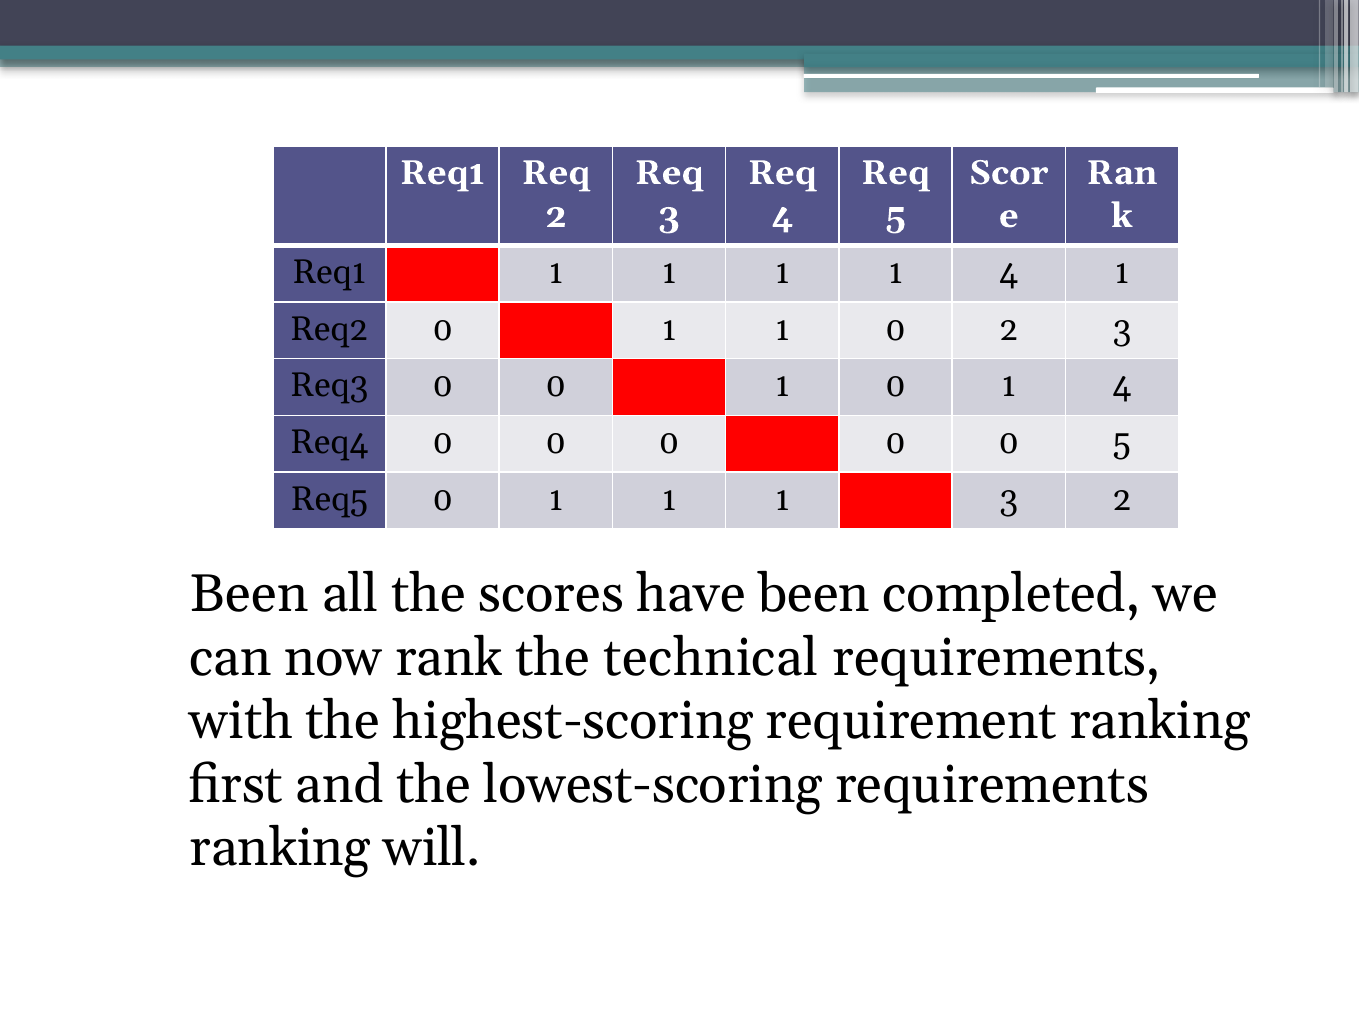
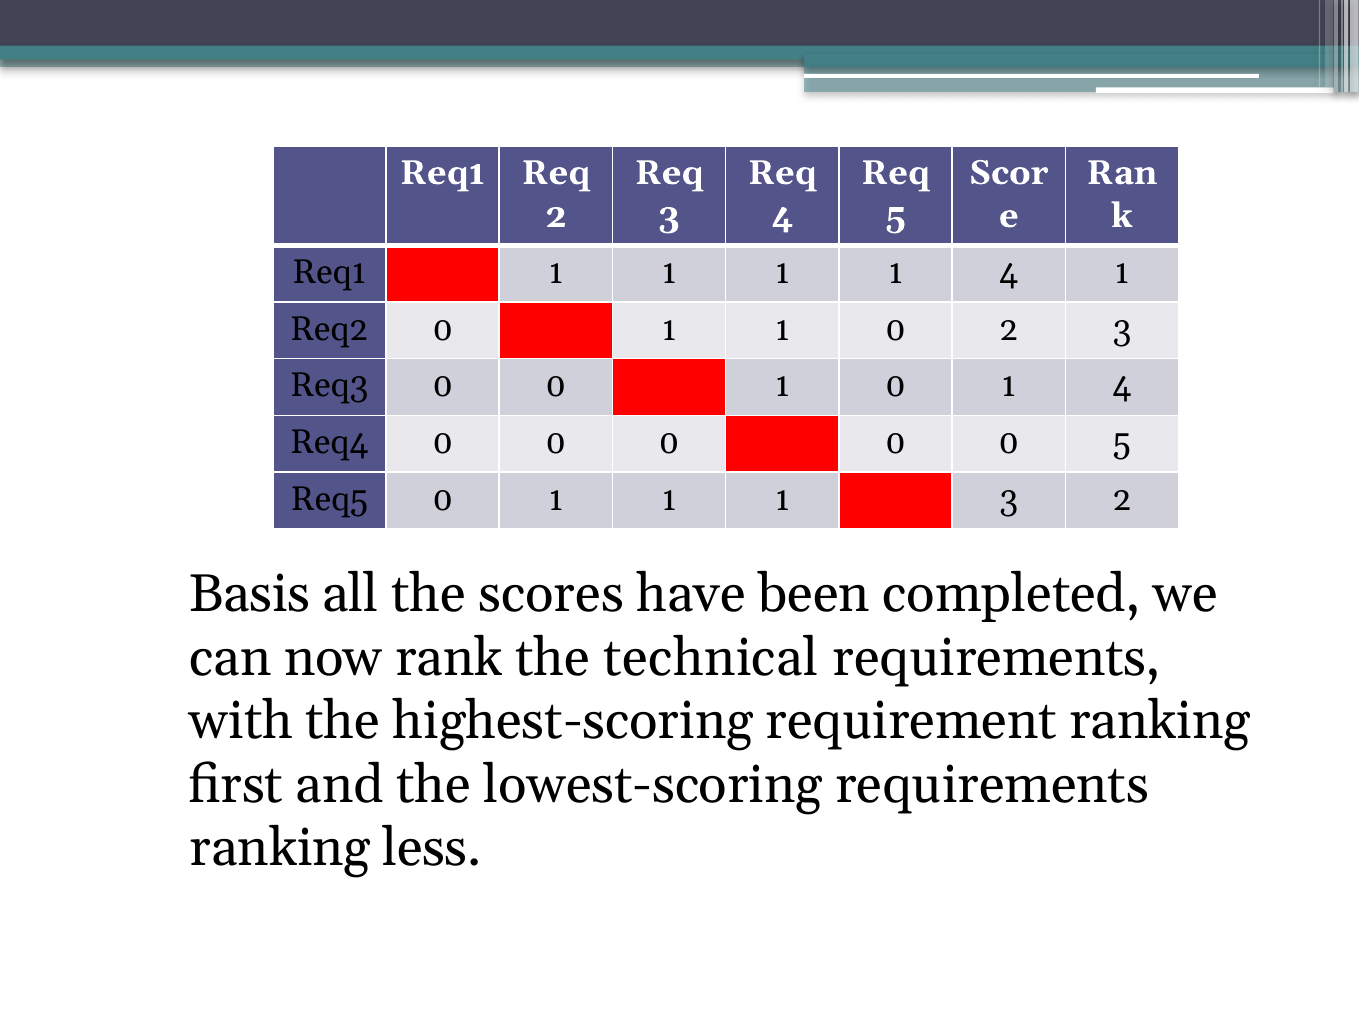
Been at (249, 594): Been -> Basis
will: will -> less
